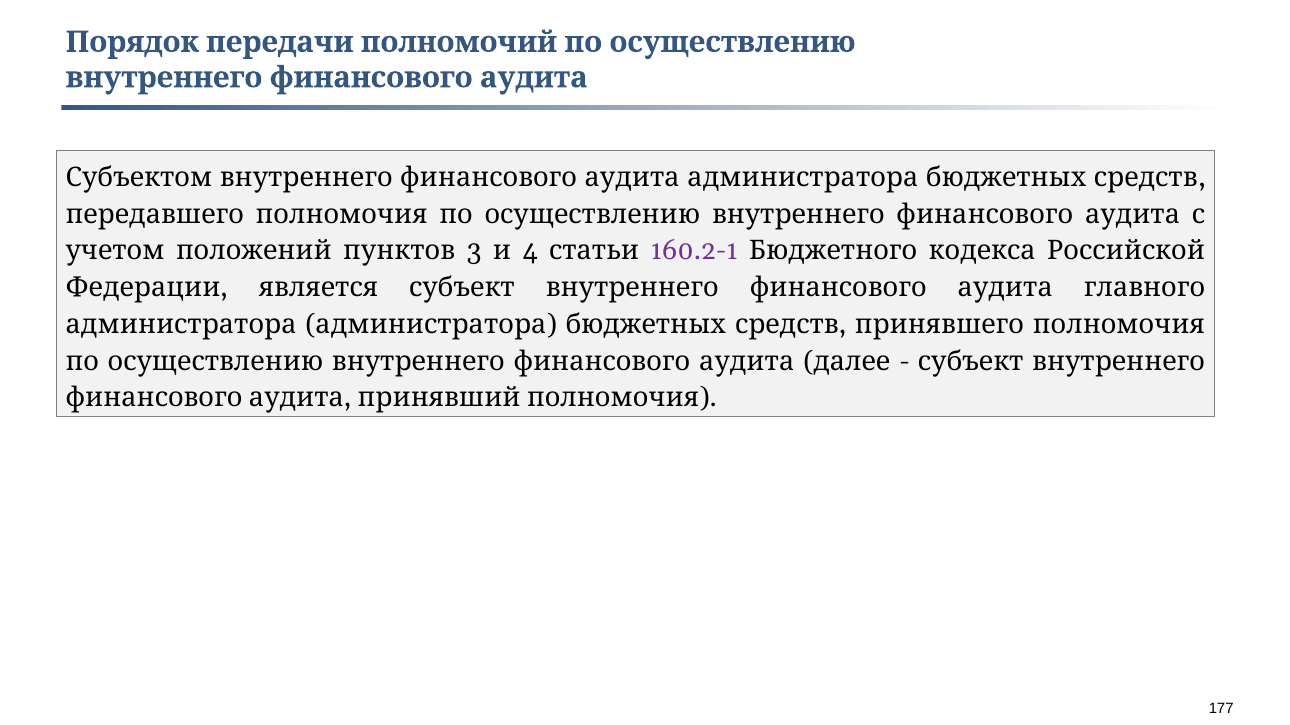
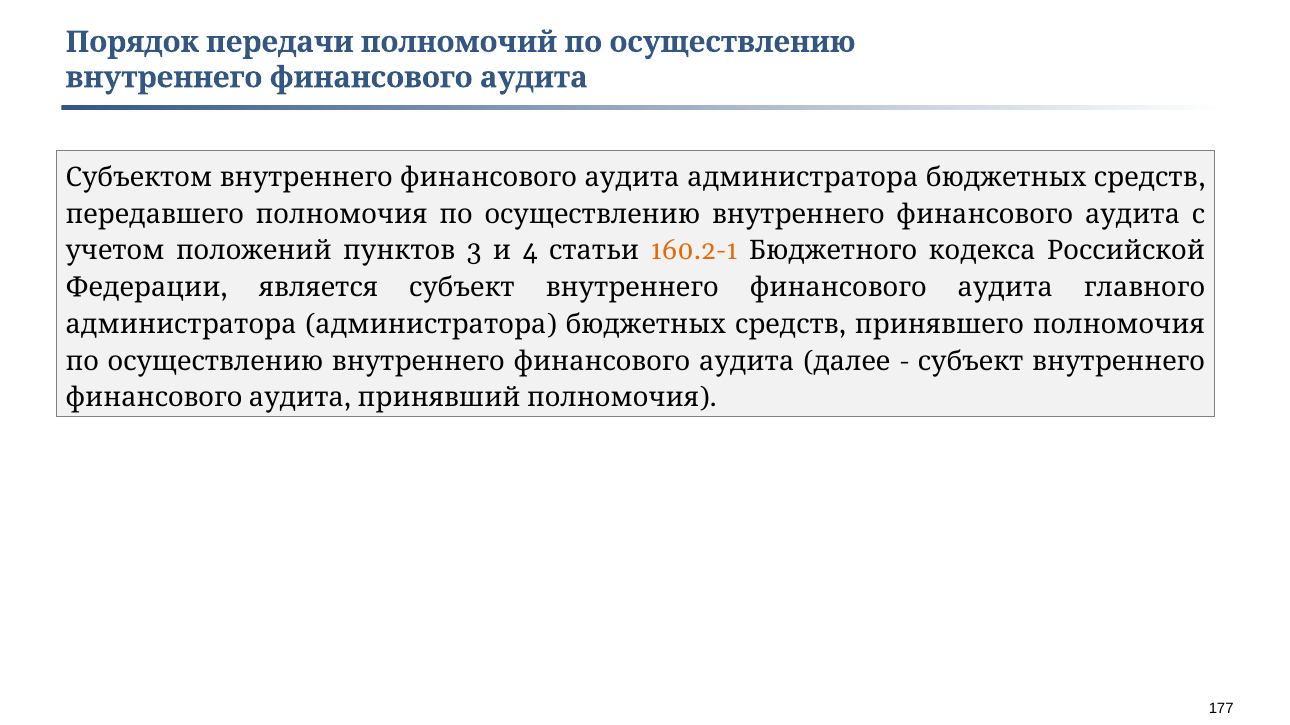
160.2-1 colour: purple -> orange
